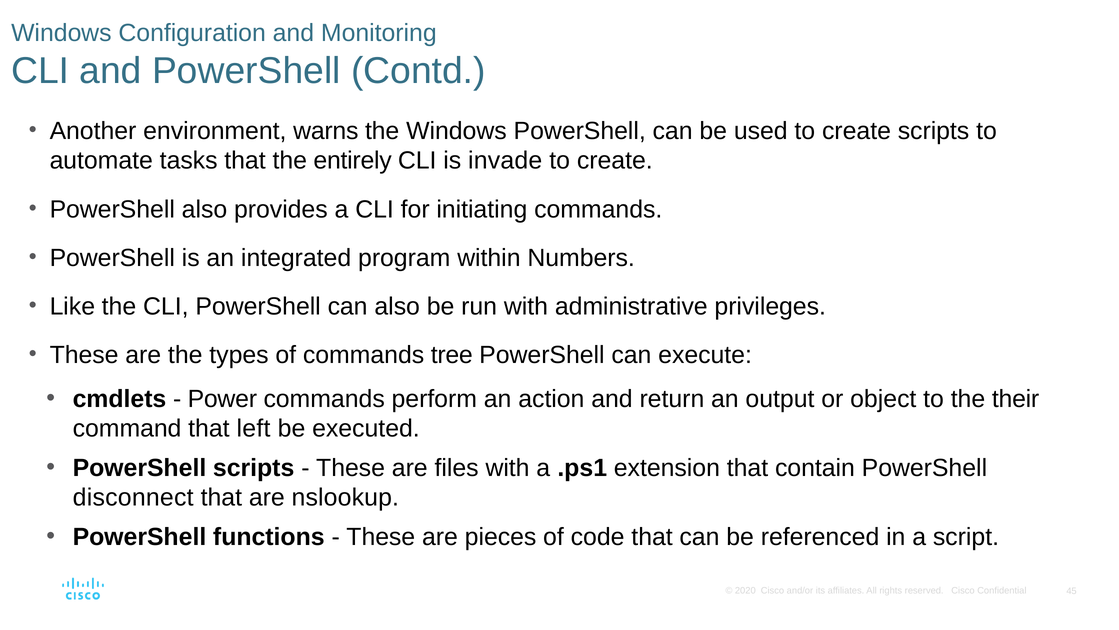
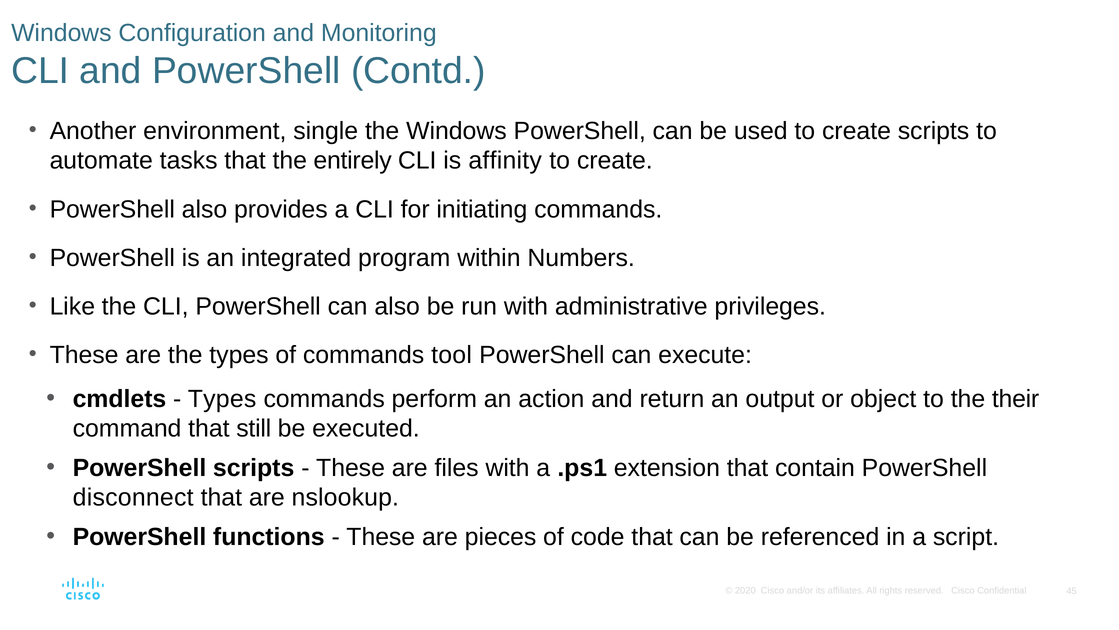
warns: warns -> single
invade: invade -> affinity
tree: tree -> tool
Power at (222, 398): Power -> Types
left: left -> still
